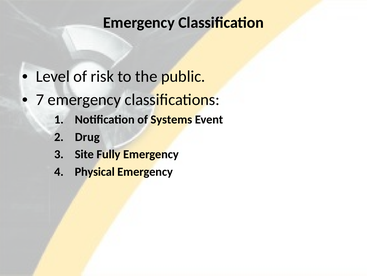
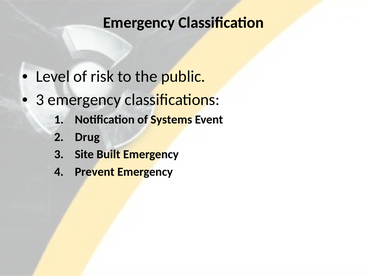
7 at (40, 99): 7 -> 3
Fully: Fully -> Built
Physical: Physical -> Prevent
